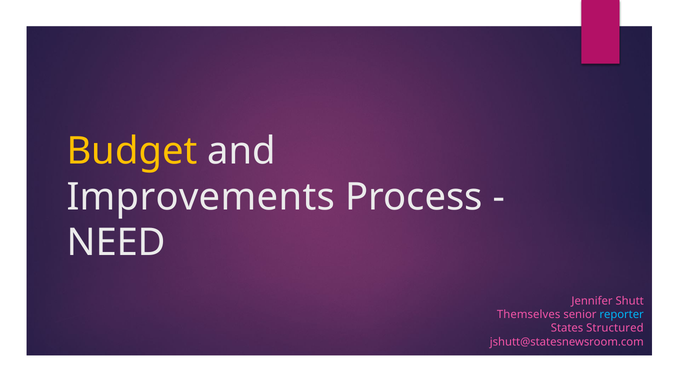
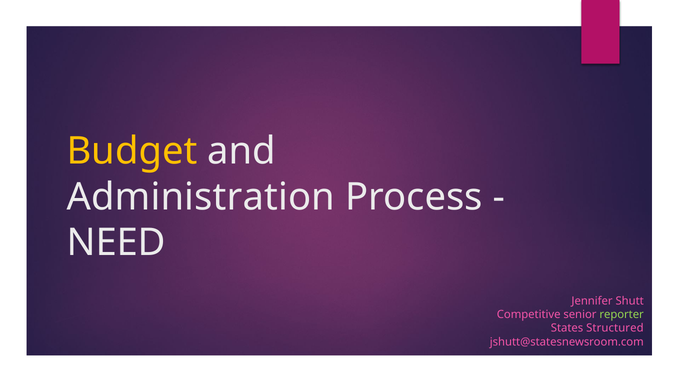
Improvements: Improvements -> Administration
Themselves: Themselves -> Competitive
reporter colour: light blue -> light green
